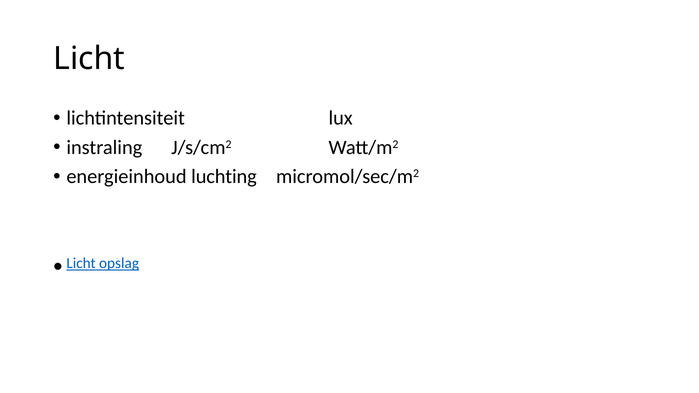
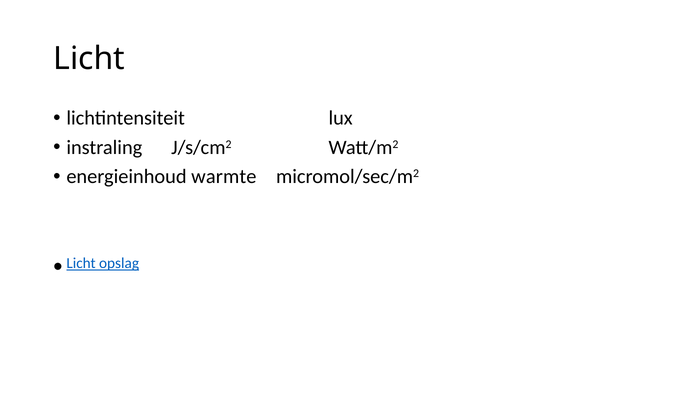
luchting: luchting -> warmte
